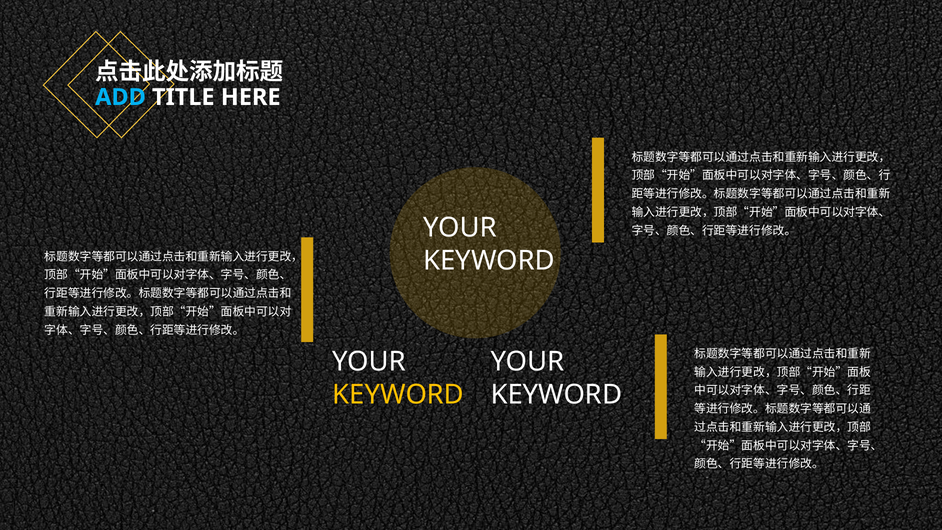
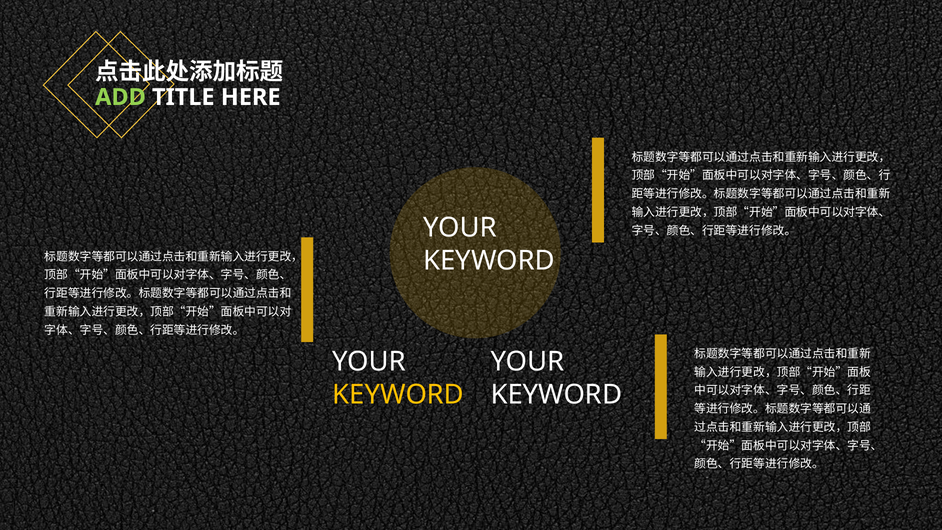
ADD colour: light blue -> light green
